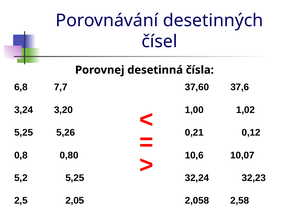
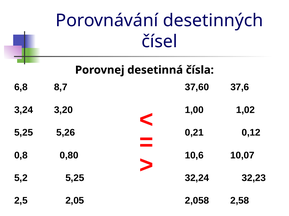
7,7: 7,7 -> 8,7
